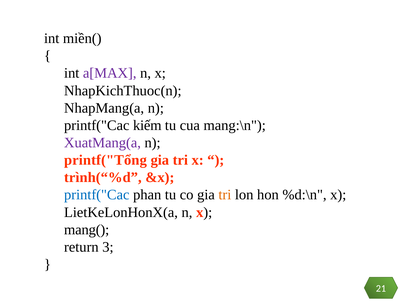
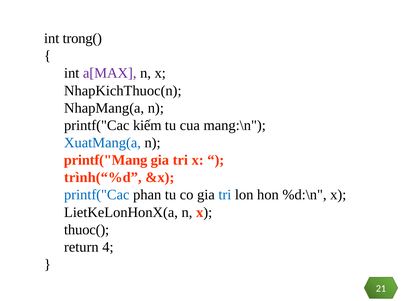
miền(: miền( -> trong(
XuatMang(a colour: purple -> blue
printf("Tổng: printf("Tổng -> printf("Mang
tri at (225, 195) colour: orange -> blue
mang(: mang( -> thuoc(
3: 3 -> 4
